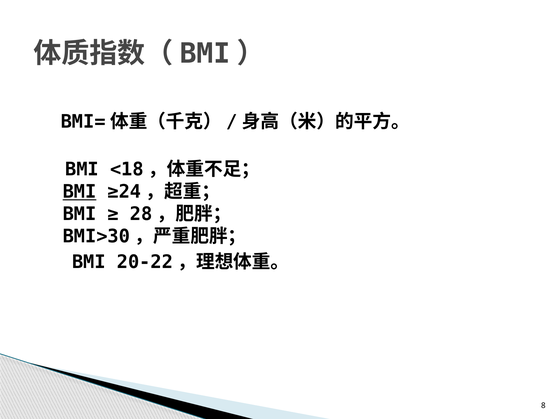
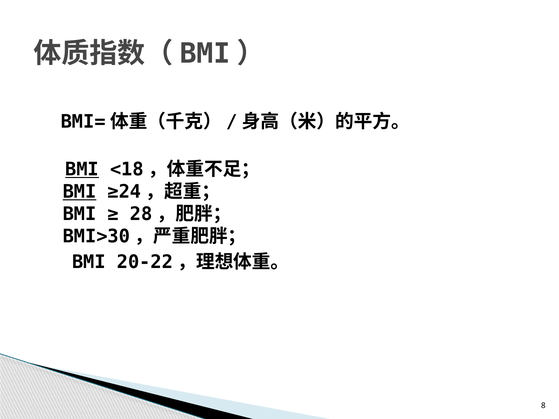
BMI at (82, 169) underline: none -> present
